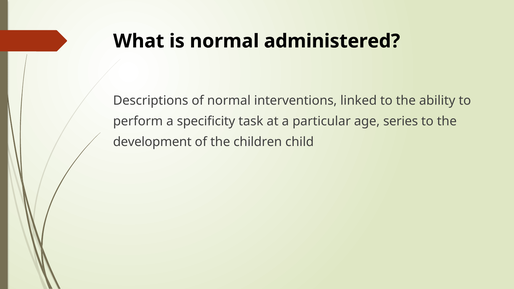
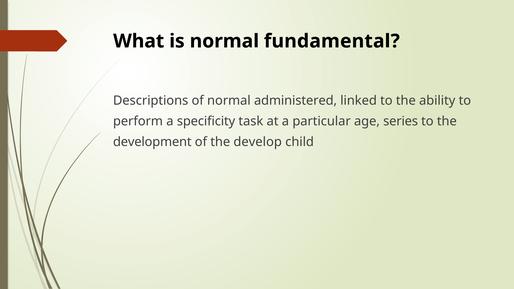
administered: administered -> fundamental
interventions: interventions -> administered
children: children -> develop
